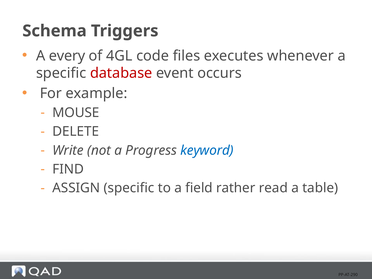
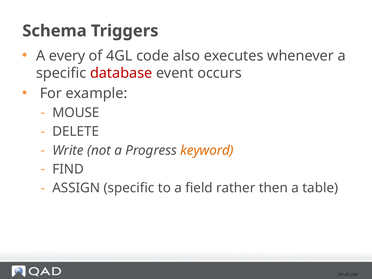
files: files -> also
keyword colour: blue -> orange
read: read -> then
